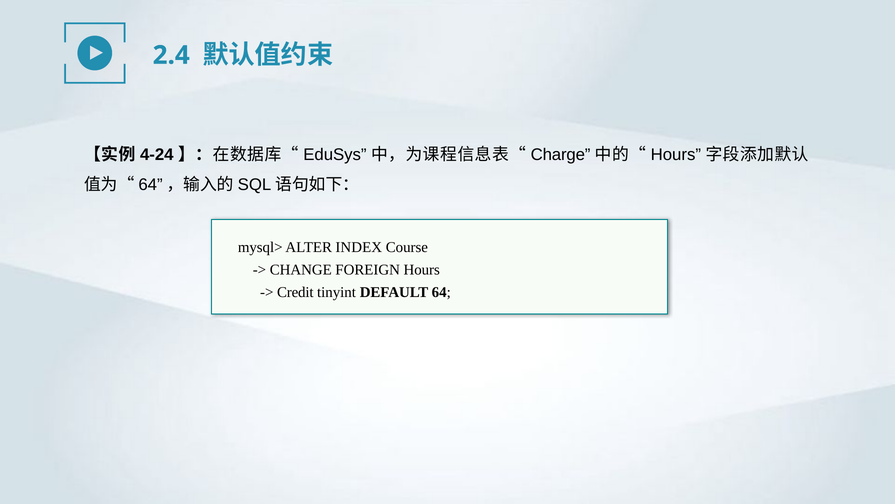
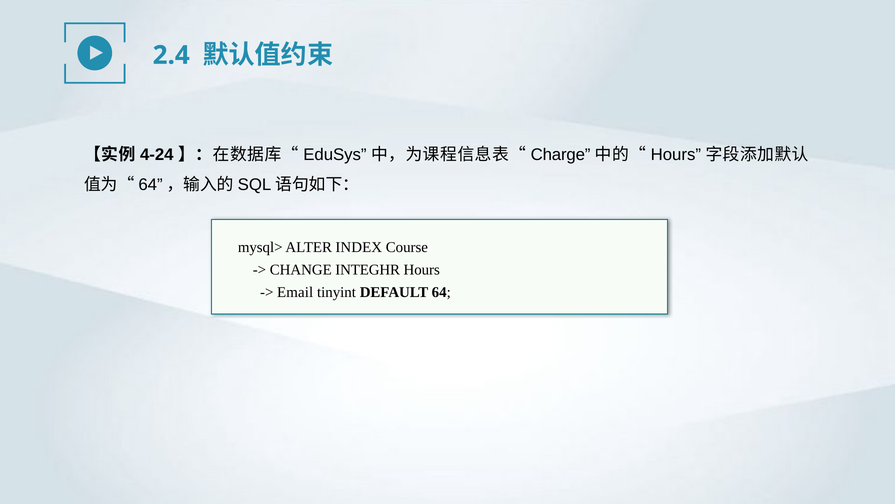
FOREIGN: FOREIGN -> INTEGHR
Credit: Credit -> Email
